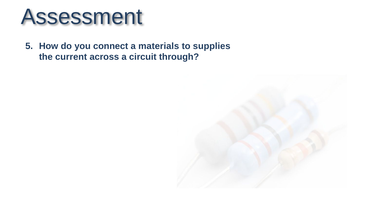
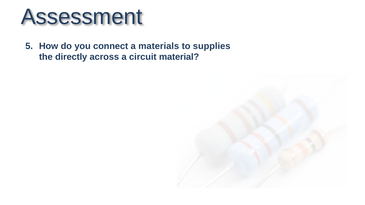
current: current -> directly
through: through -> material
